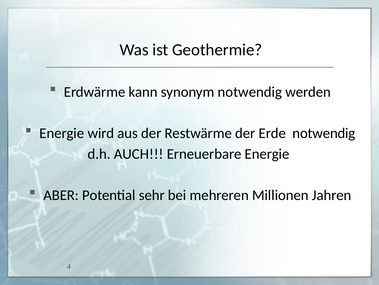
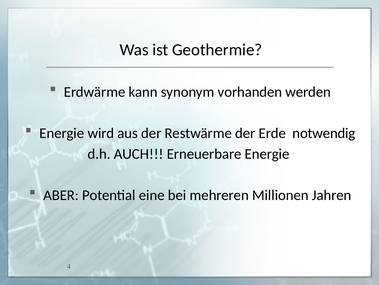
synonym notwendig: notwendig -> vorhanden
sehr: sehr -> eine
